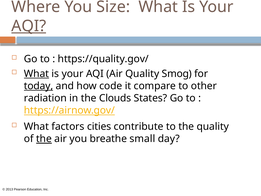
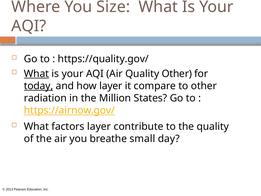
AQI at (29, 26) underline: present -> none
Quality Smog: Smog -> Other
how code: code -> layer
Clouds: Clouds -> Million
factors cities: cities -> layer
the at (44, 139) underline: present -> none
